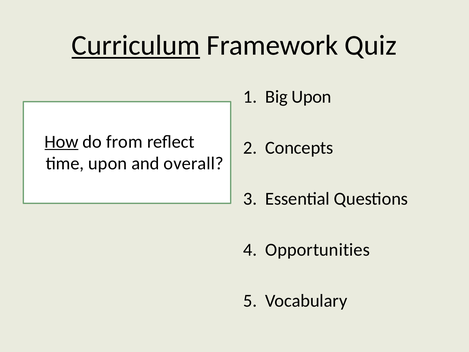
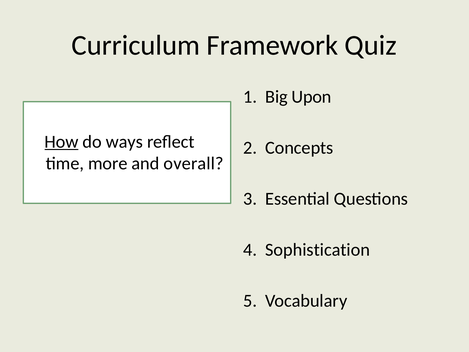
Curriculum underline: present -> none
from: from -> ways
time upon: upon -> more
Opportunities: Opportunities -> Sophistication
